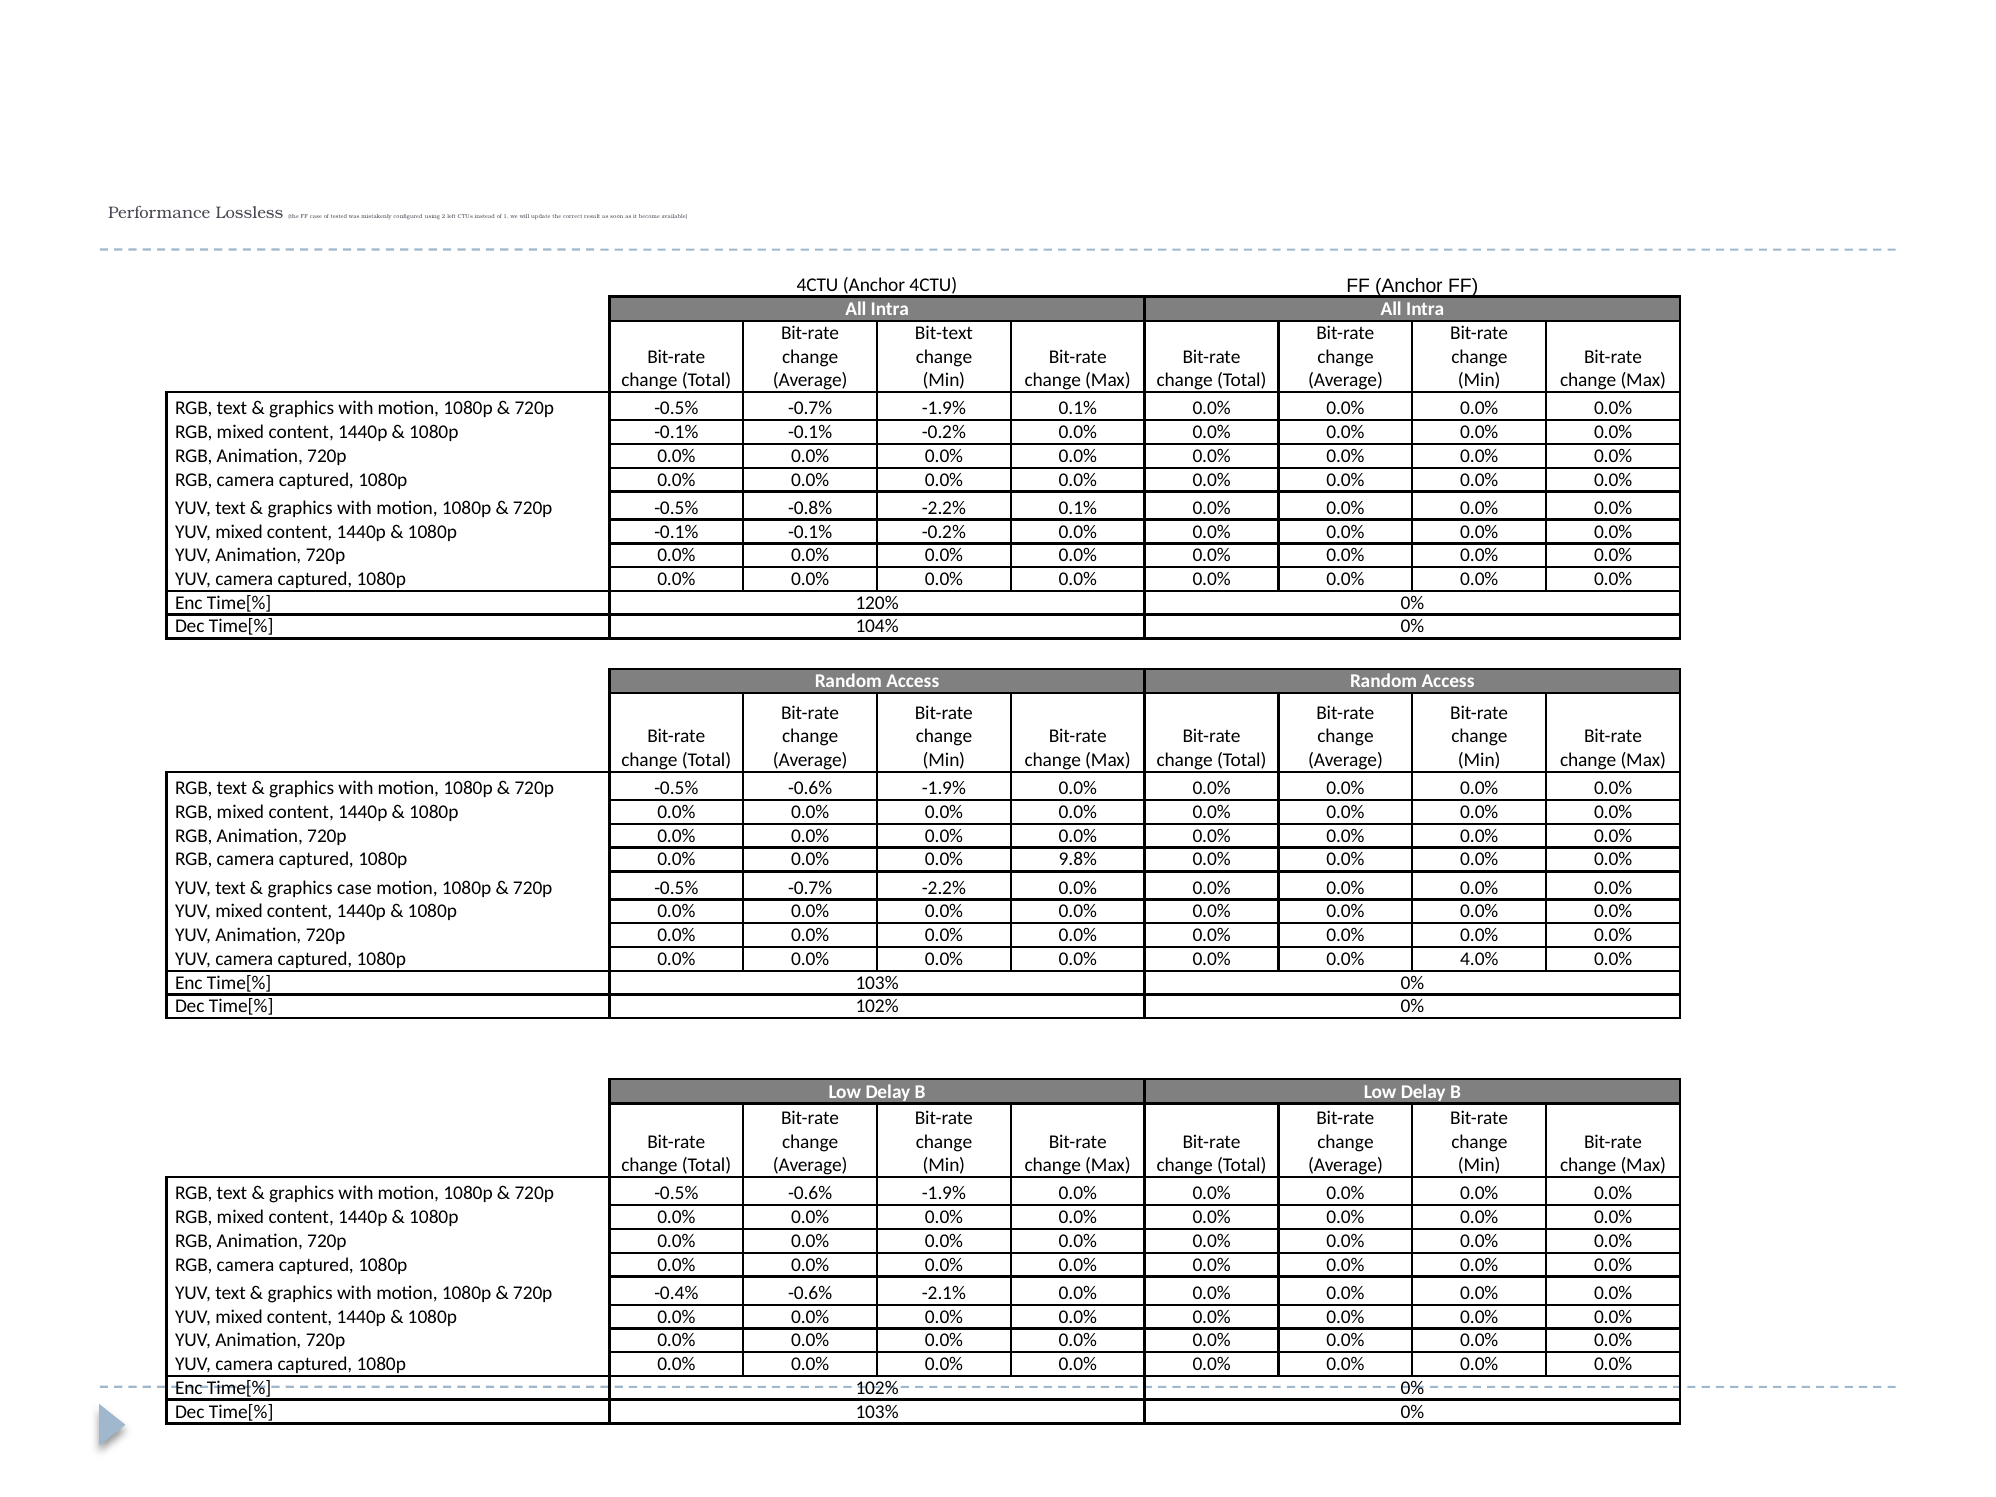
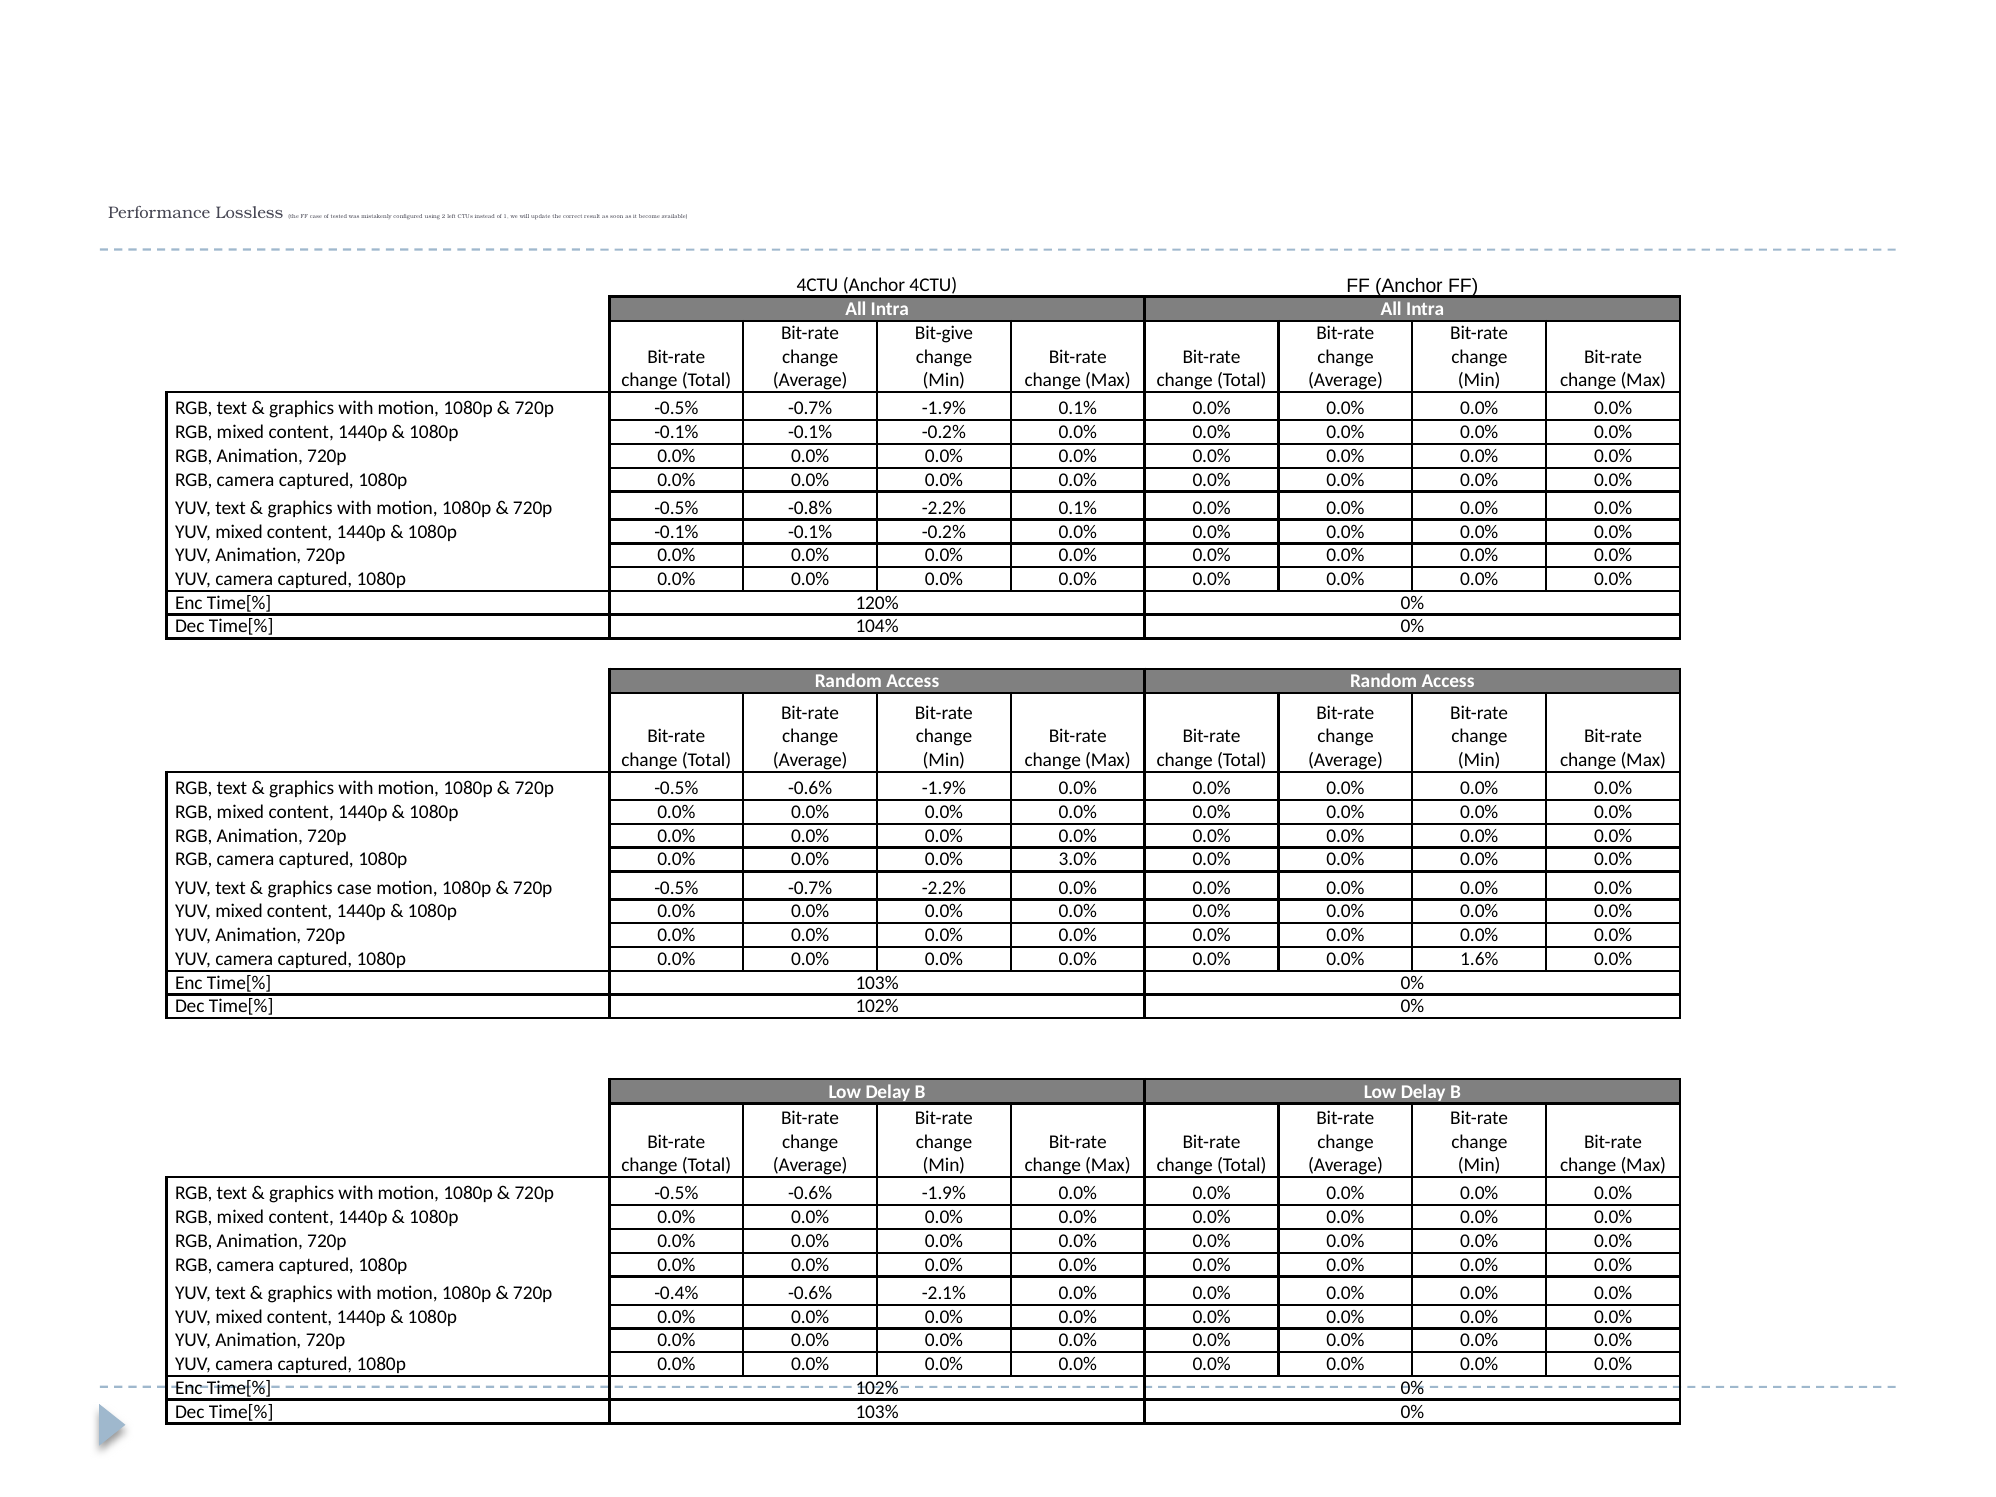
Bit-text: Bit-text -> Bit-give
9.8%: 9.8% -> 3.0%
4.0%: 4.0% -> 1.6%
